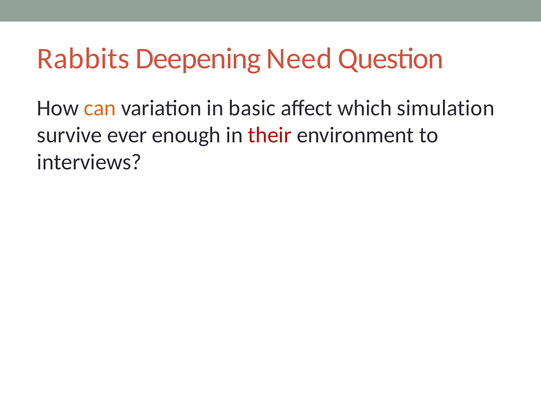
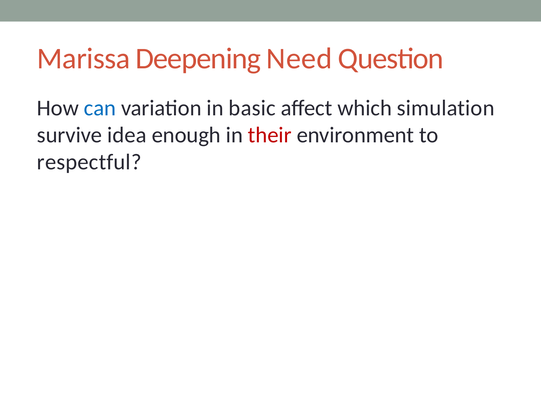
Rabbits: Rabbits -> Marissa
can colour: orange -> blue
ever: ever -> idea
interviews: interviews -> respectful
